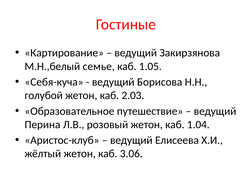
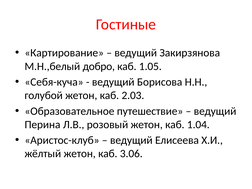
семье: семье -> добро
